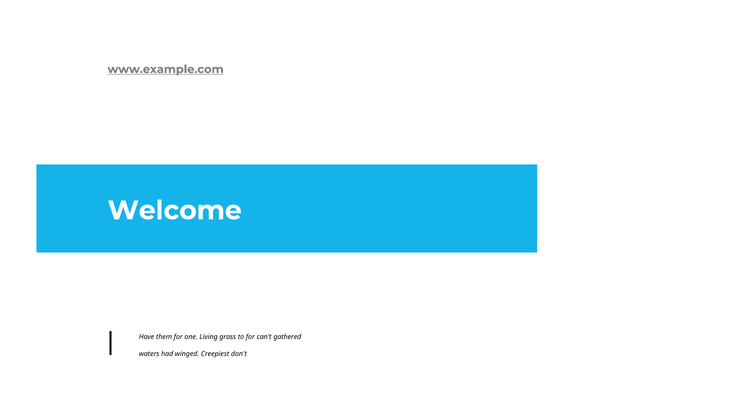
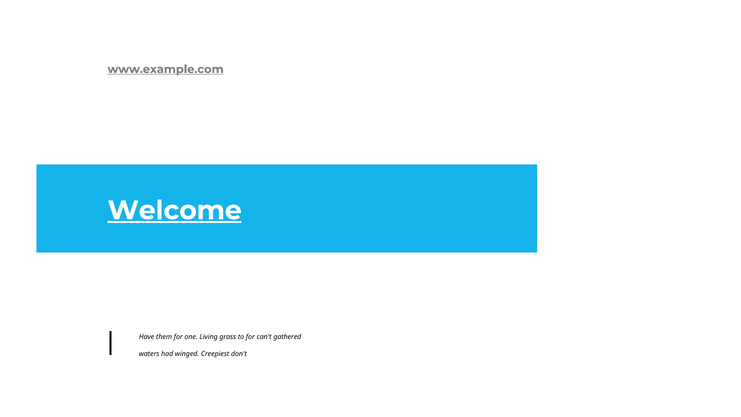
Welcome underline: none -> present
